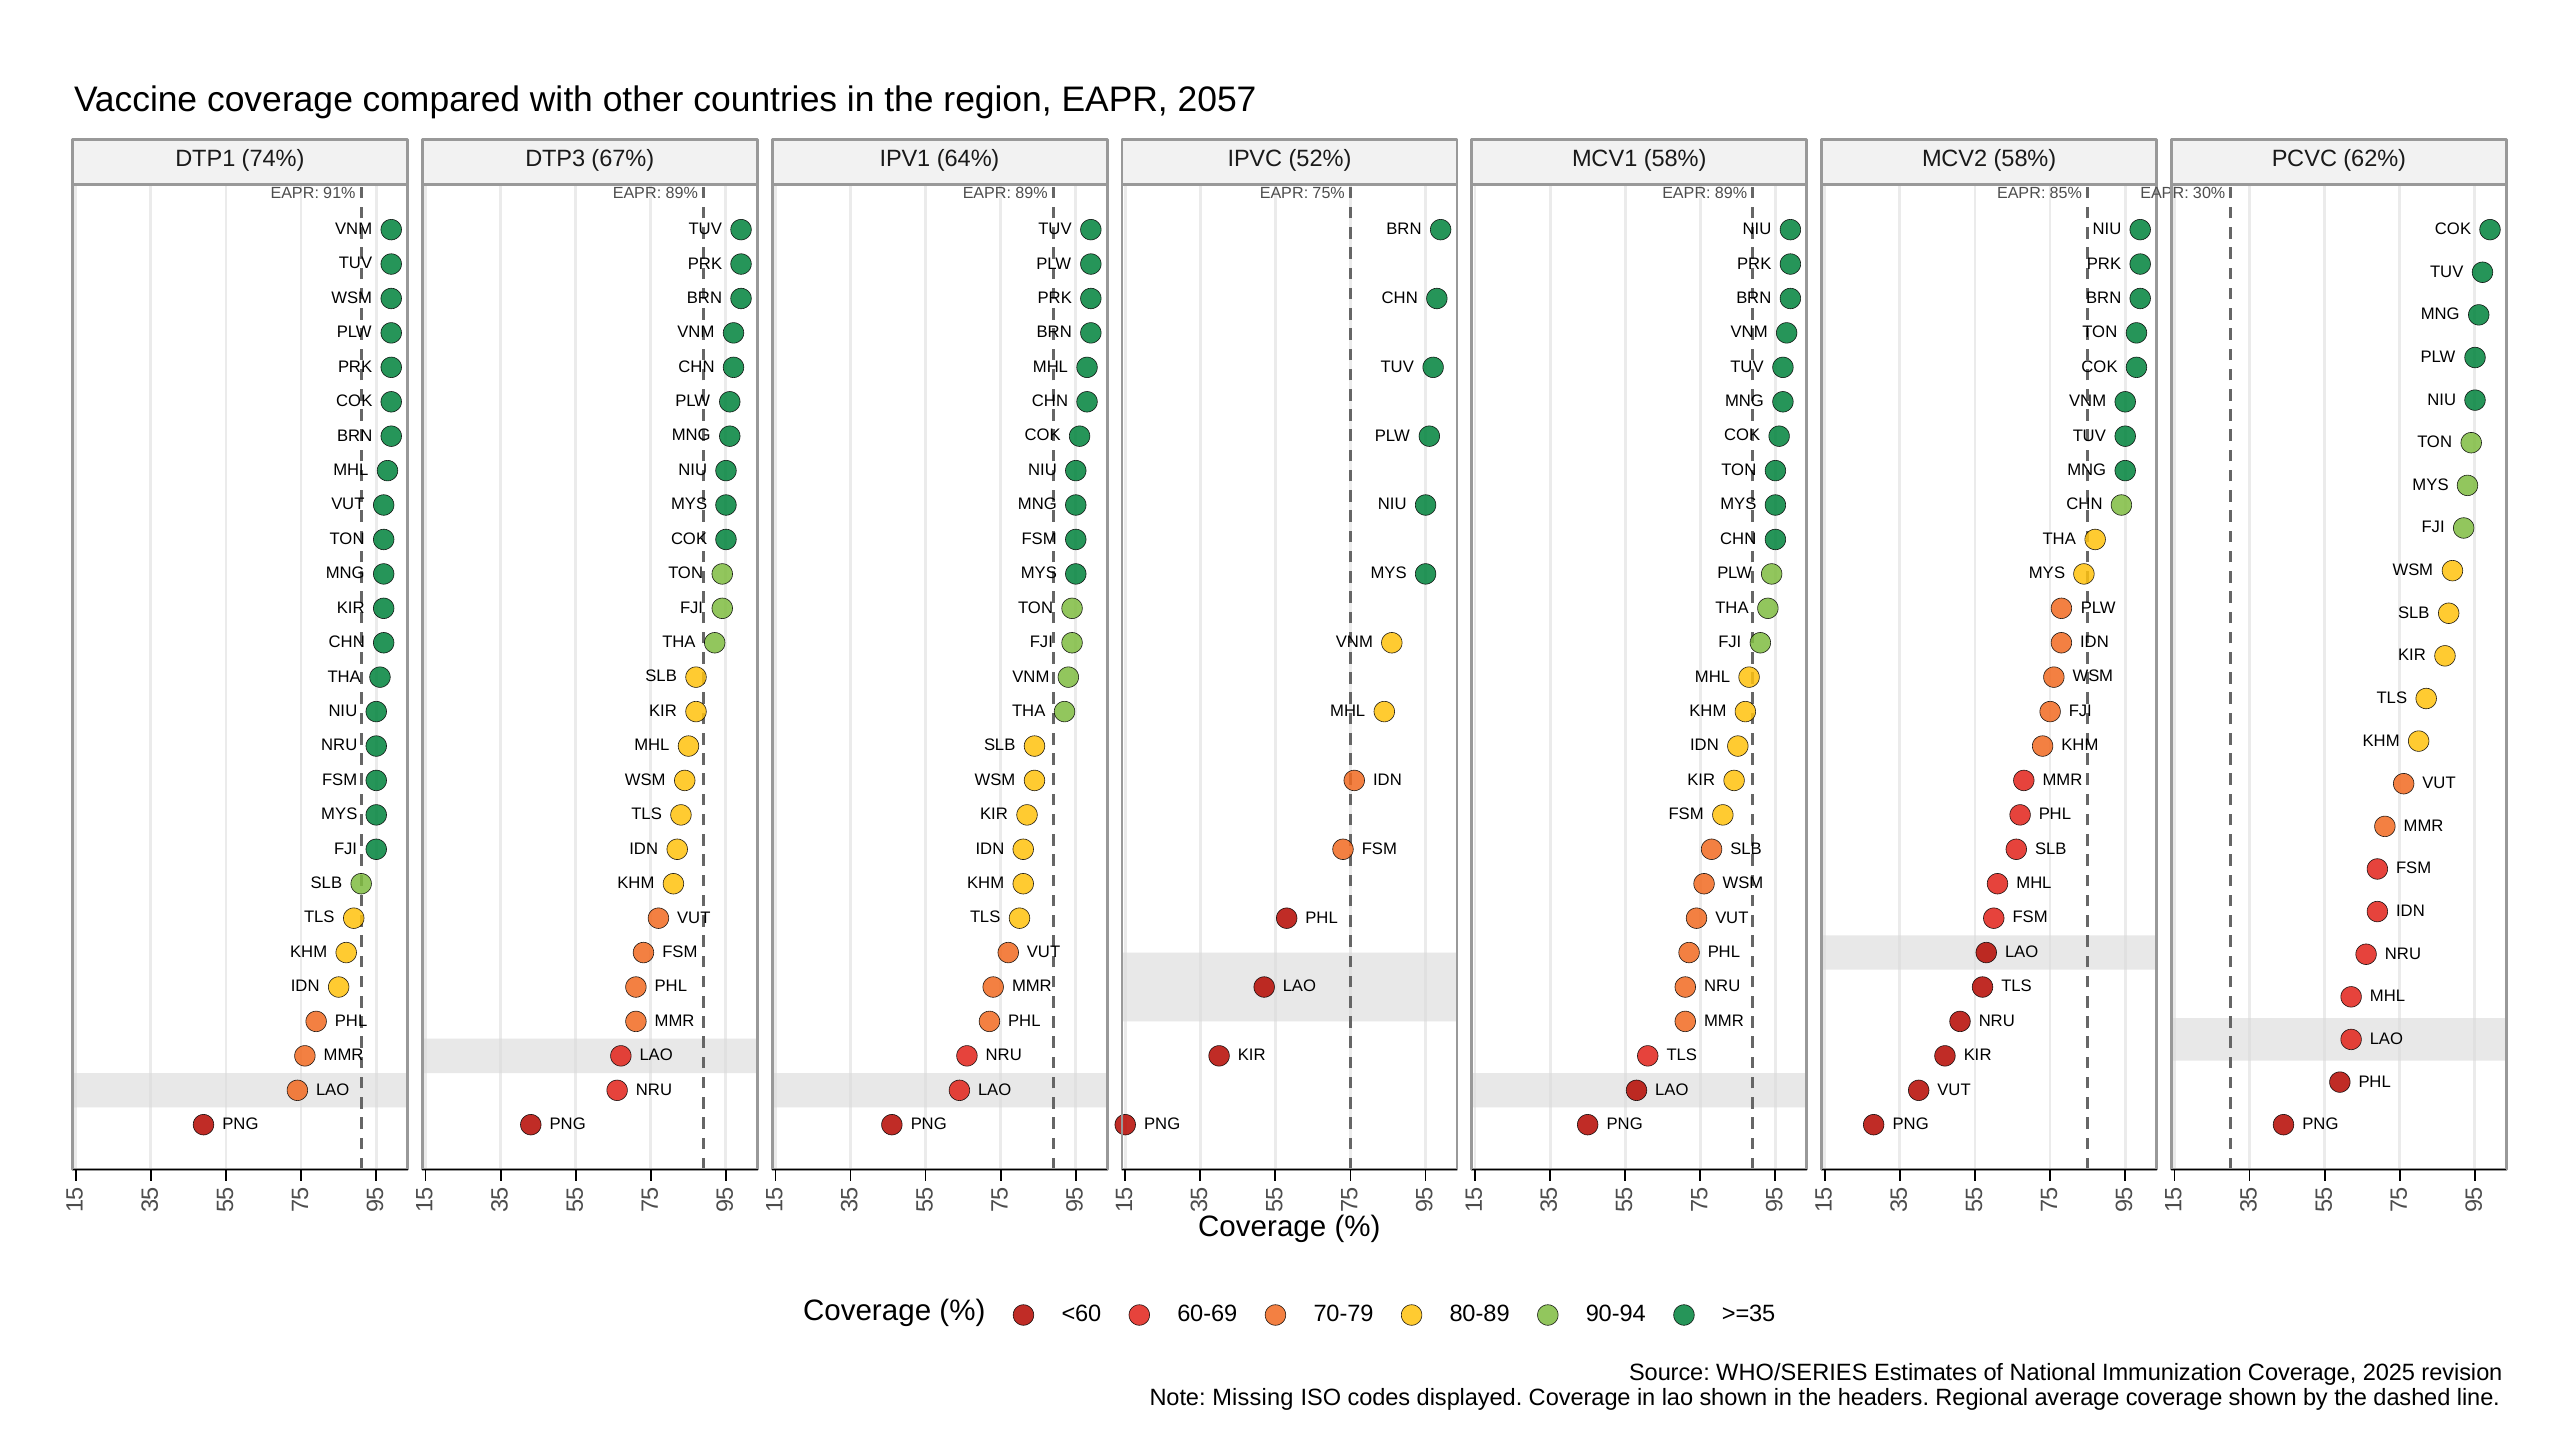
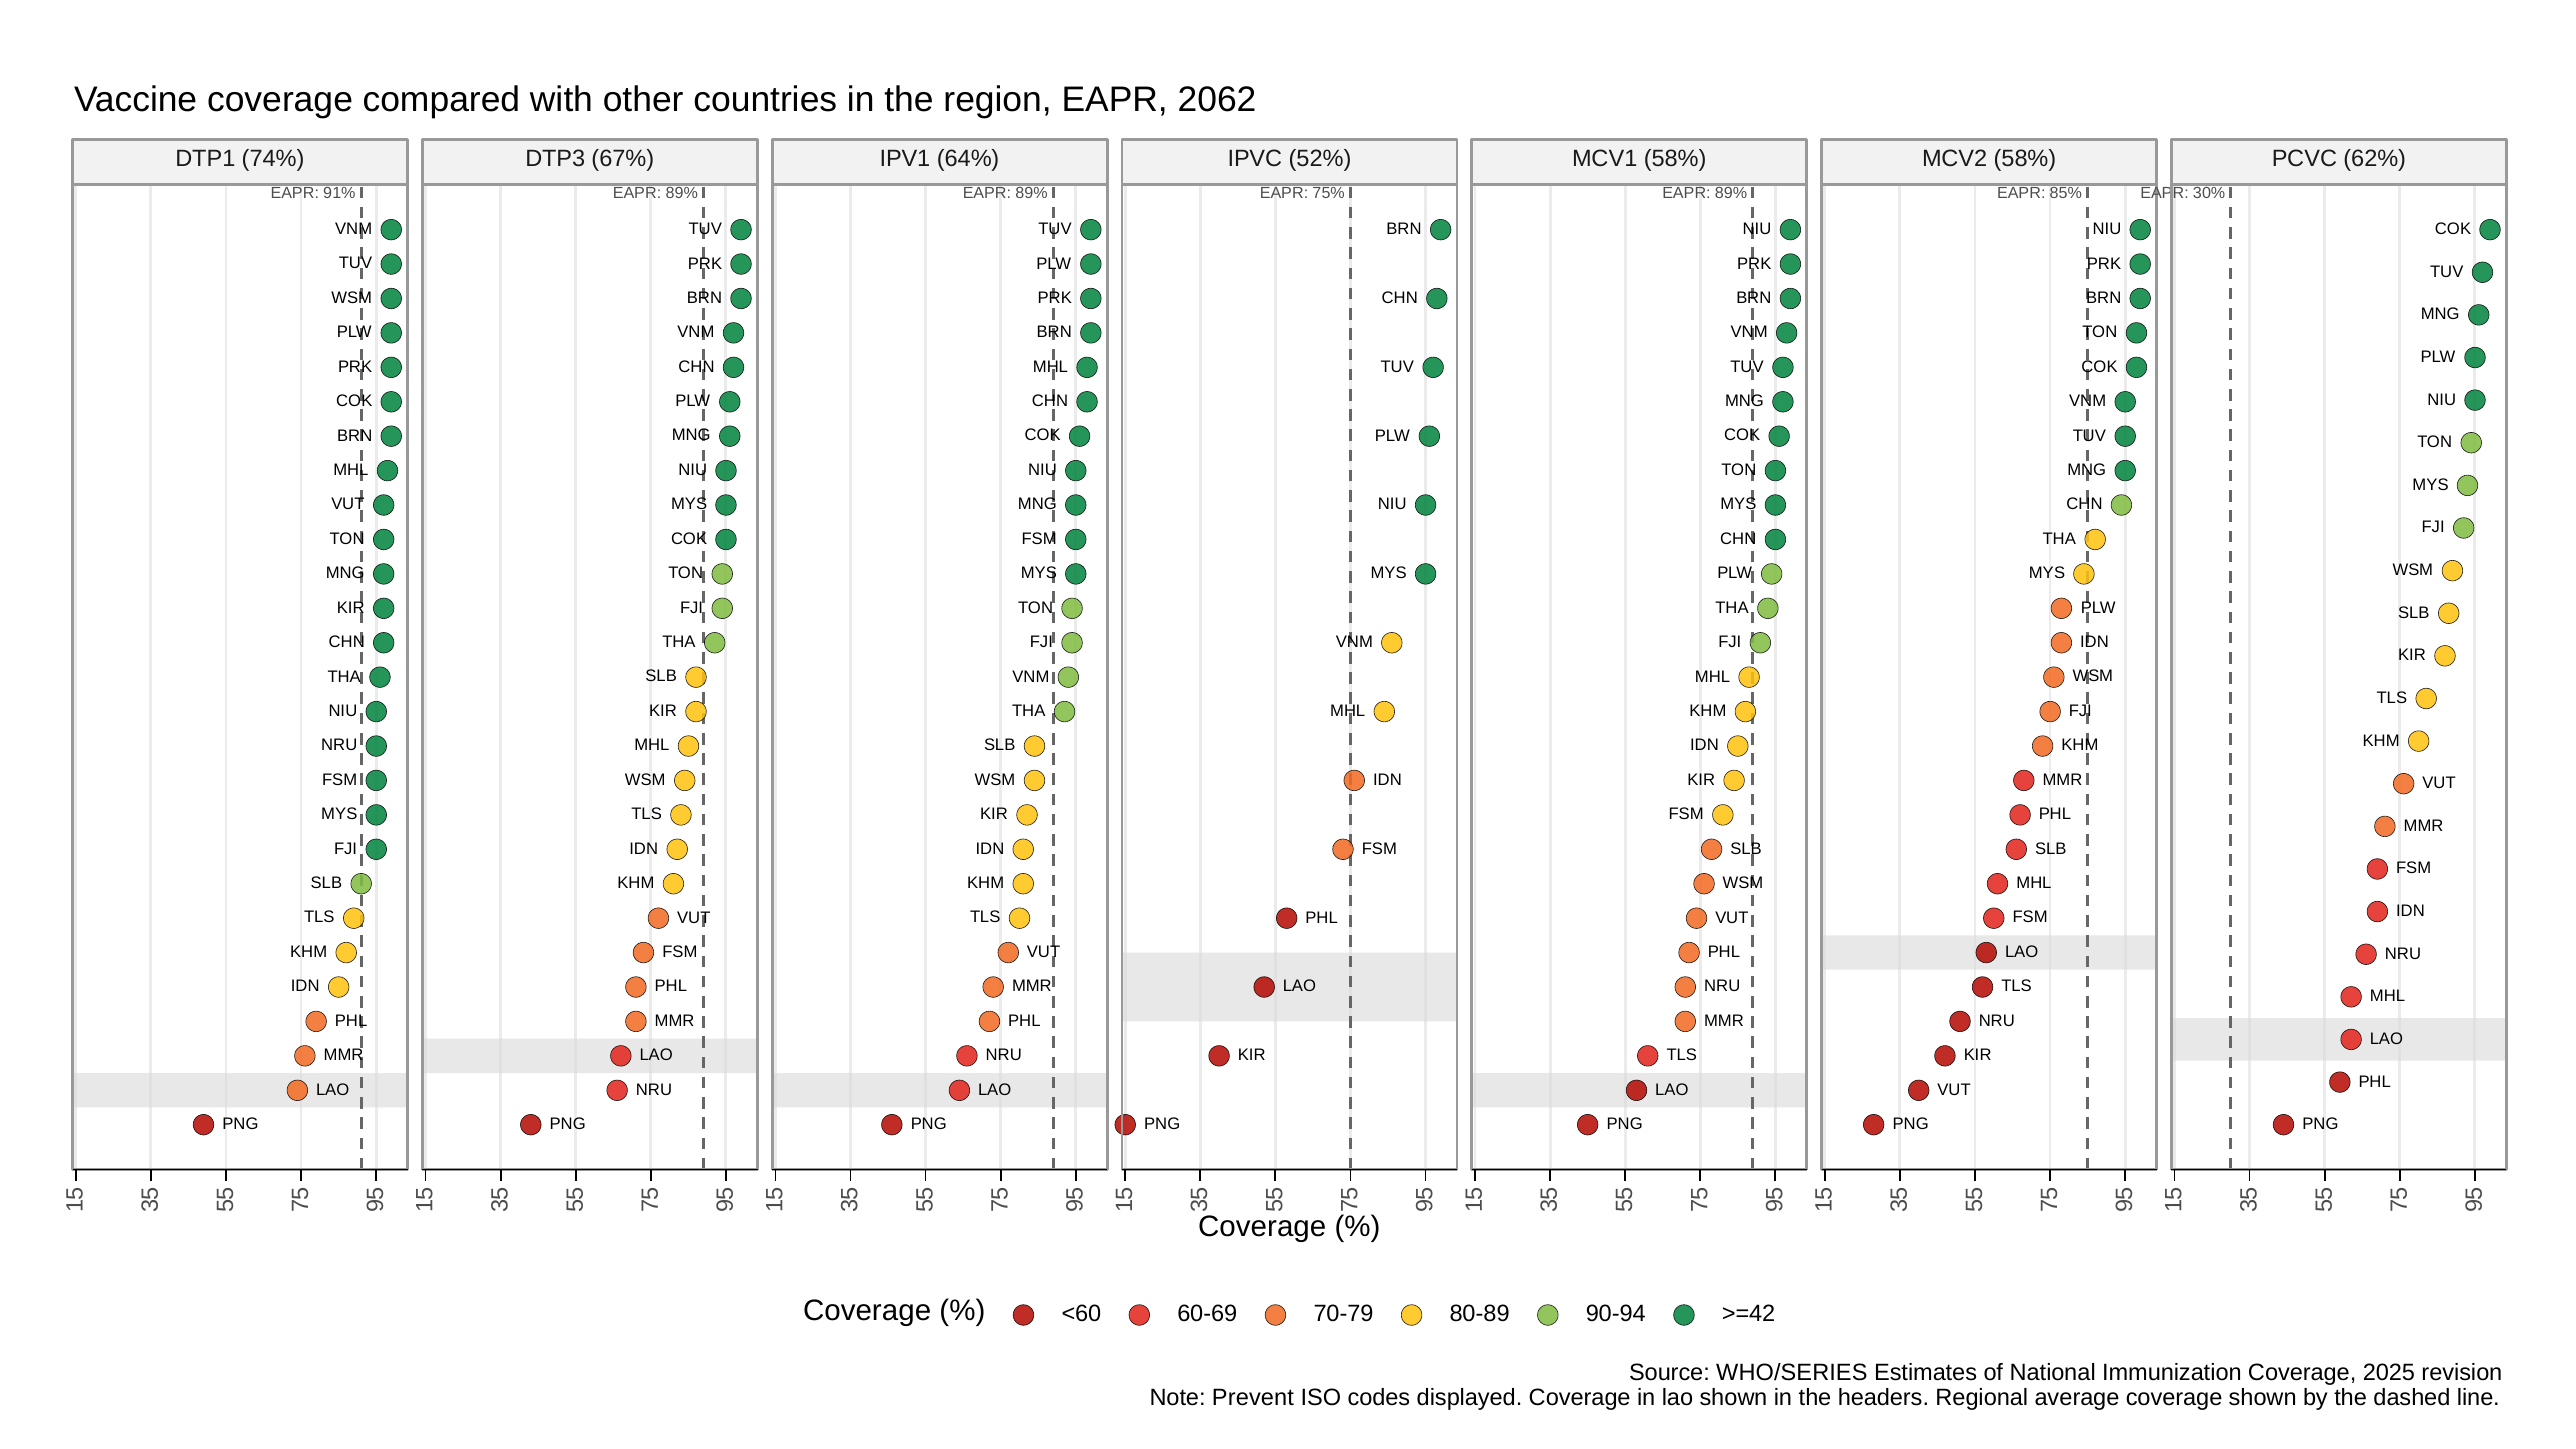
2057: 2057 -> 2062
>=35: >=35 -> >=42
Missing: Missing -> Prevent
